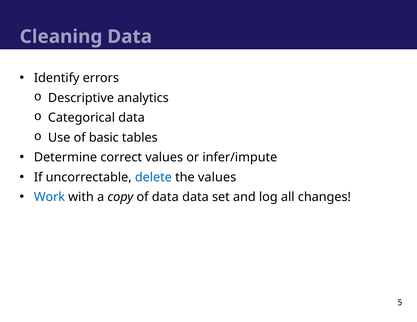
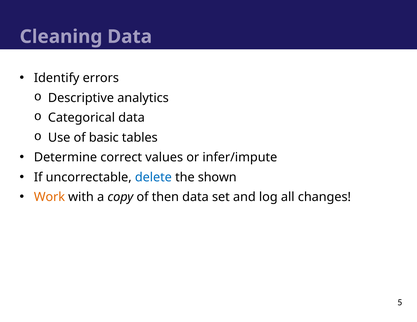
the values: values -> shown
Work colour: blue -> orange
of data: data -> then
